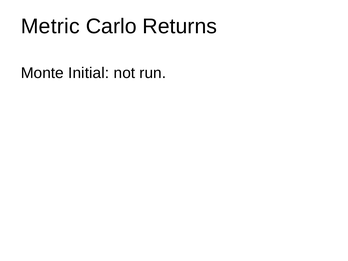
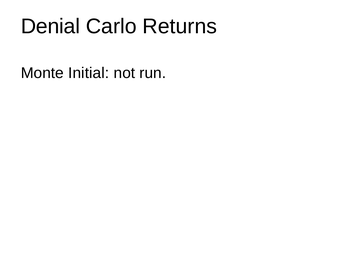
Metric: Metric -> Denial
